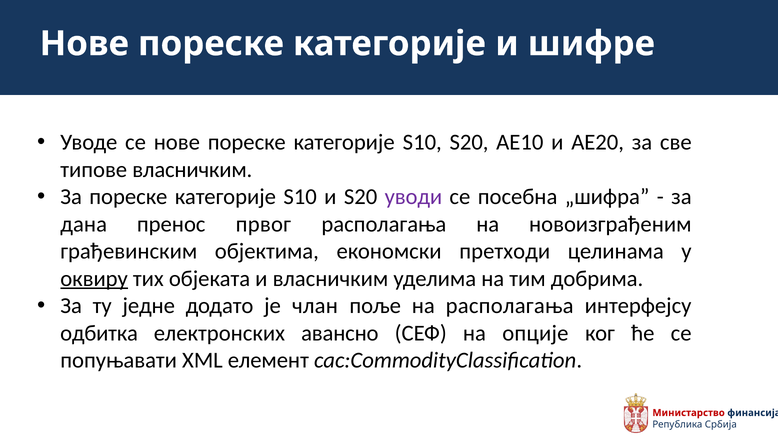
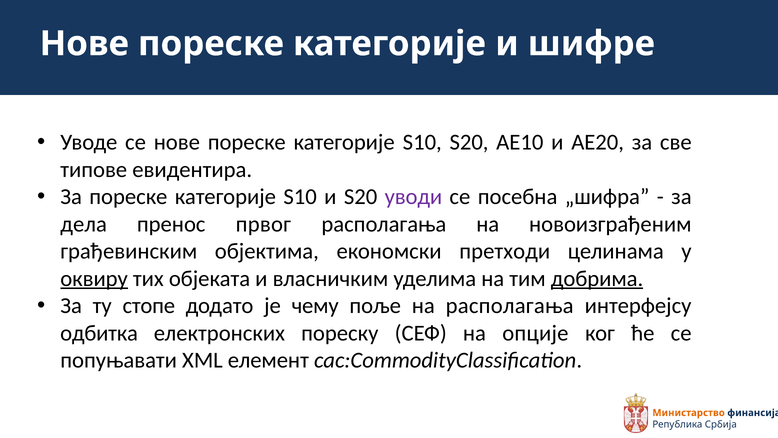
типове власничким: власничким -> евидентира
дана: дана -> дела
добрима underline: none -> present
једне: једне -> стопе
члан: члан -> чему
авансно: авансно -> пореску
Министарство colour: red -> orange
